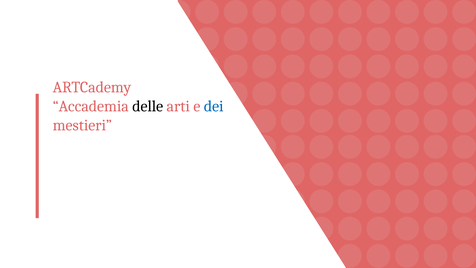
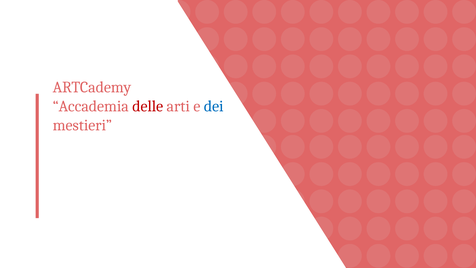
delle colour: black -> red
